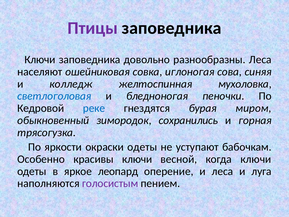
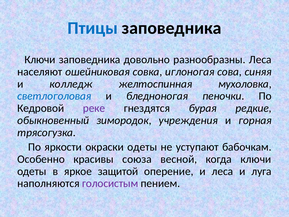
Птицы colour: purple -> blue
реке colour: blue -> purple
миром: миром -> редкие
сохранились: сохранились -> учреждения
красивы ключи: ключи -> союза
леопард: леопард -> защитой
